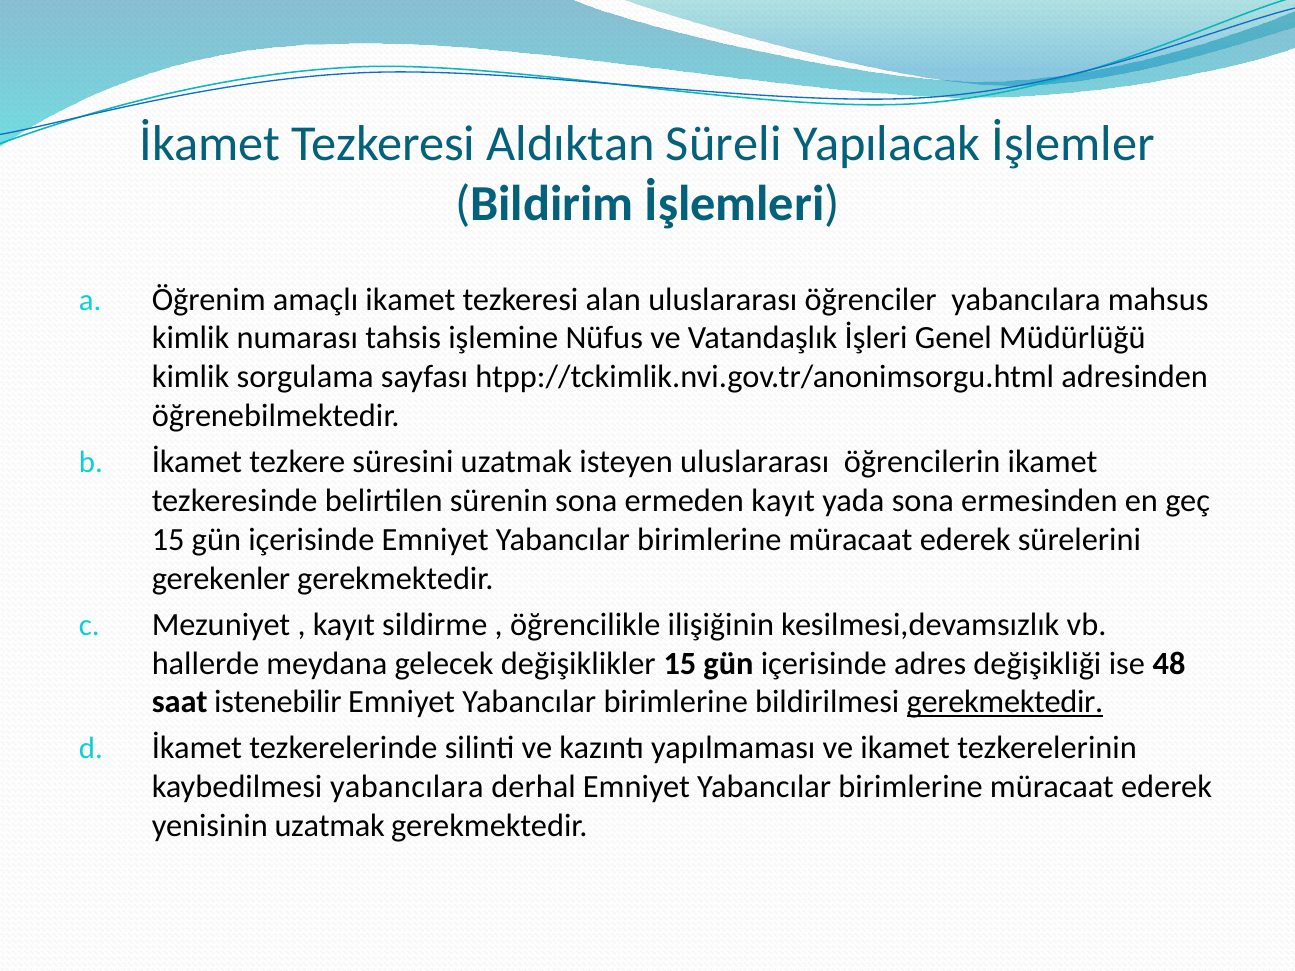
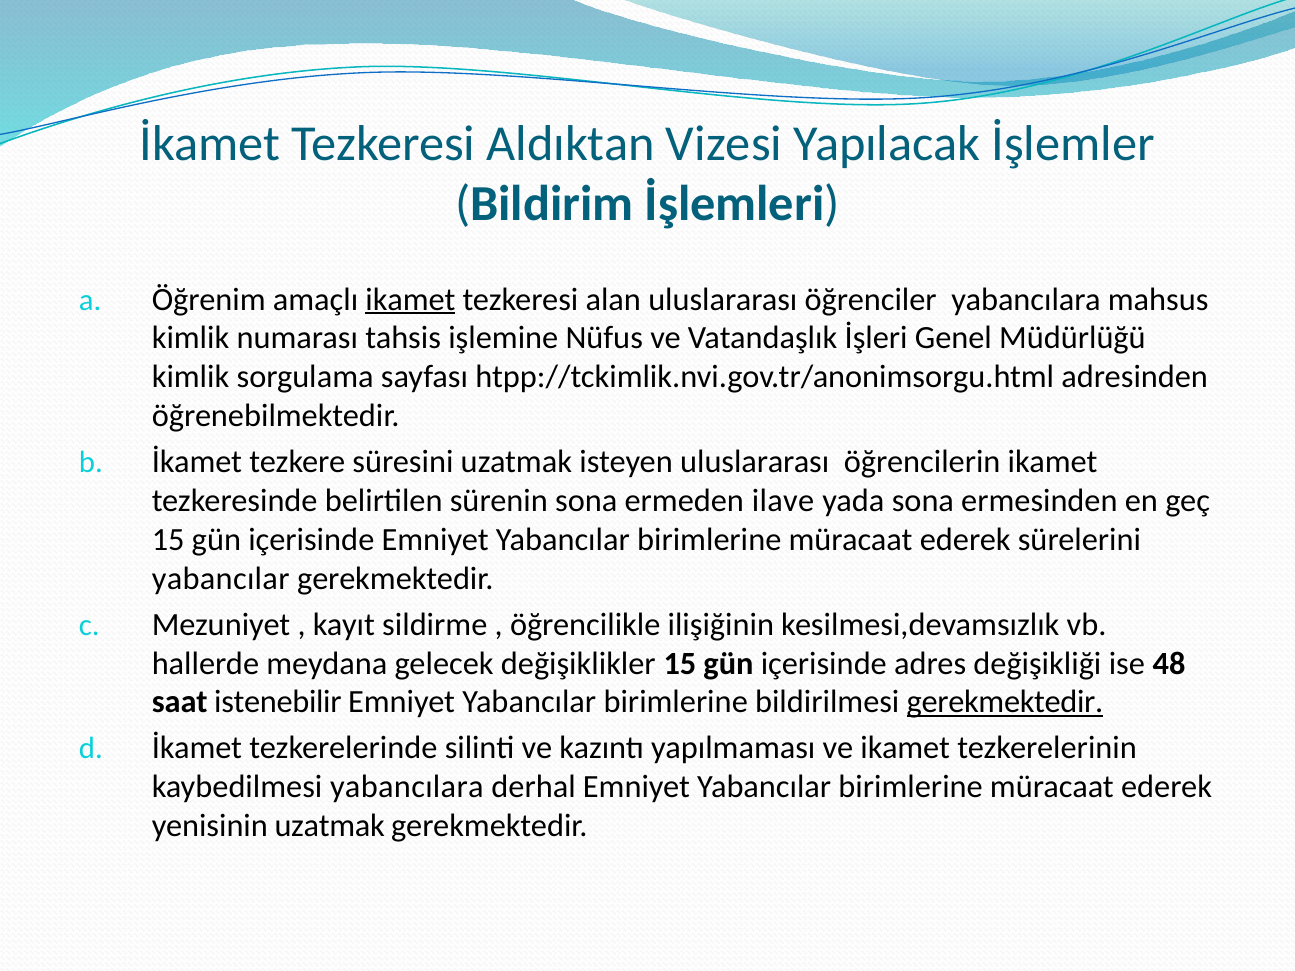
Süreli: Süreli -> Vizesi
ikamet at (410, 300) underline: none -> present
ermeden kayıt: kayıt -> ilave
gerekenler at (221, 579): gerekenler -> yabancılar
